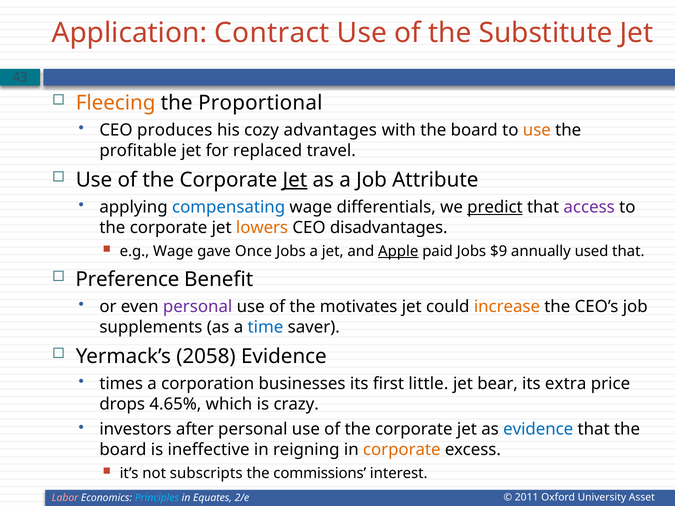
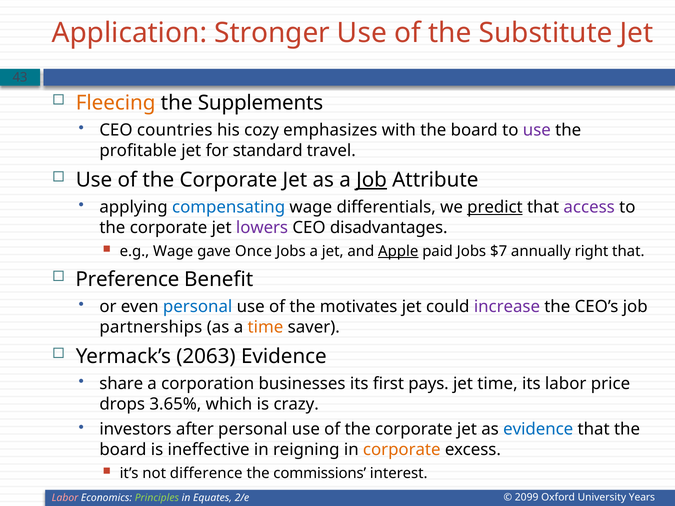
Contract: Contract -> Stronger
Proportional: Proportional -> Supplements
produces: produces -> countries
advantages: advantages -> emphasizes
use at (537, 130) colour: orange -> purple
replaced: replaced -> standard
Jet at (295, 180) underline: present -> none
Job at (372, 180) underline: none -> present
lowers colour: orange -> purple
$9: $9 -> $7
used: used -> right
personal at (198, 307) colour: purple -> blue
increase colour: orange -> purple
supplements: supplements -> partnerships
time at (265, 327) colour: blue -> orange
2058: 2058 -> 2063
times: times -> share
little: little -> pays
jet bear: bear -> time
its extra: extra -> labor
4.65%: 4.65% -> 3.65%
subscripts: subscripts -> difference
2011: 2011 -> 2099
Asset: Asset -> Years
Principles colour: light blue -> light green
